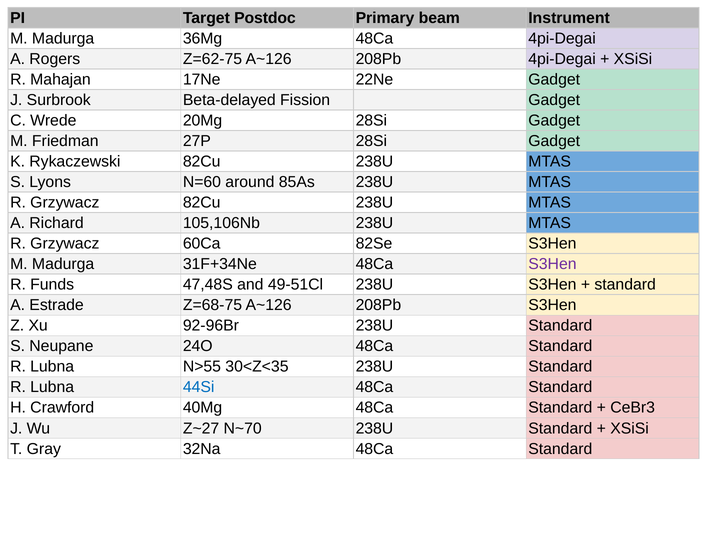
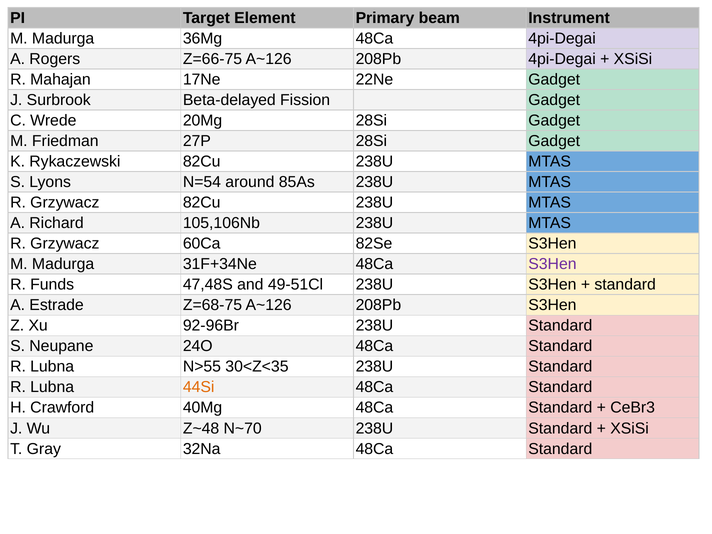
Postdoc: Postdoc -> Element
Z=62-75: Z=62-75 -> Z=66-75
N=60: N=60 -> N=54
44Si colour: blue -> orange
Z~27: Z~27 -> Z~48
